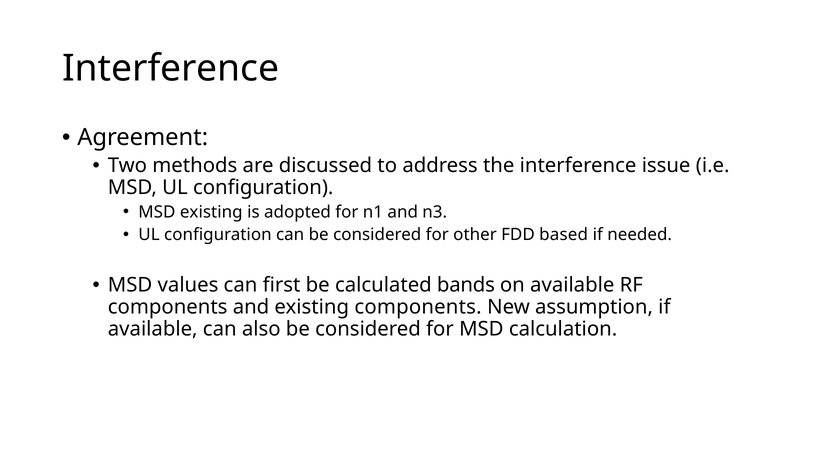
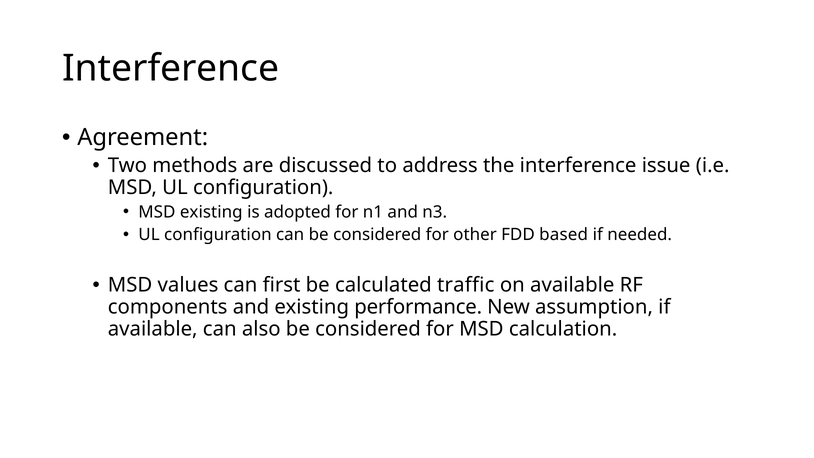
bands: bands -> traffic
existing components: components -> performance
